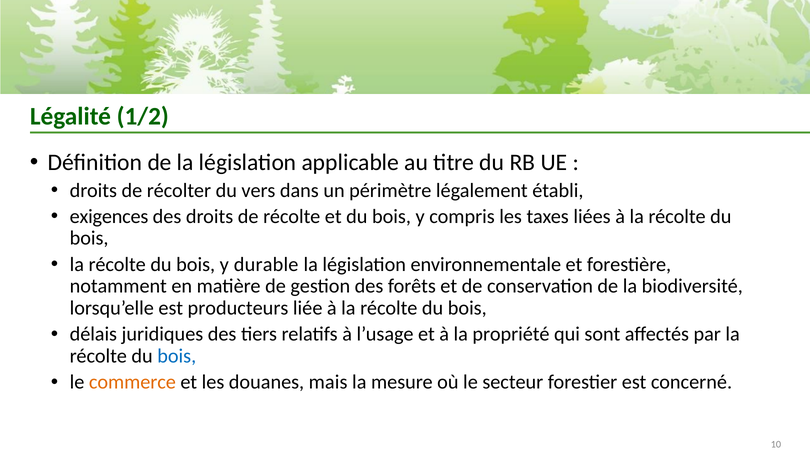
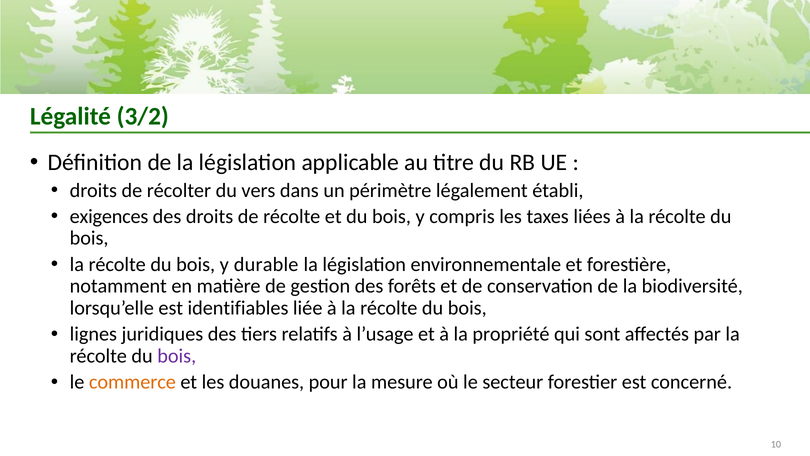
1/2: 1/2 -> 3/2
producteurs: producteurs -> identifiables
délais: délais -> lignes
bois at (177, 356) colour: blue -> purple
mais: mais -> pour
